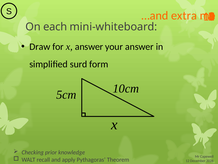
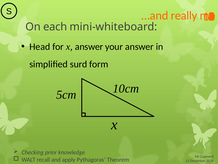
extra: extra -> really
Draw: Draw -> Head
